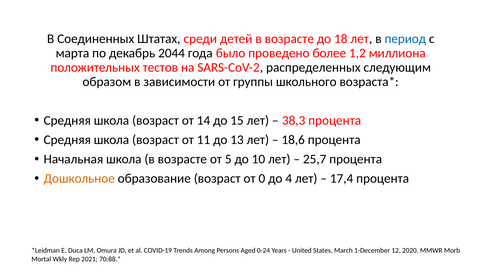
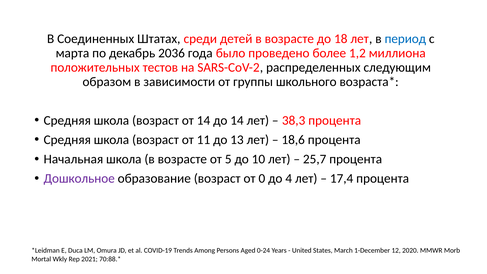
2044: 2044 -> 2036
до 15: 15 -> 14
Дошкольное colour: orange -> purple
